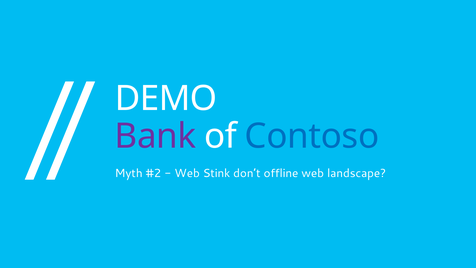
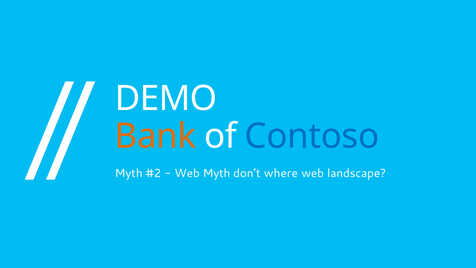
Bank colour: purple -> orange
Web Stink: Stink -> Myth
offline: offline -> where
